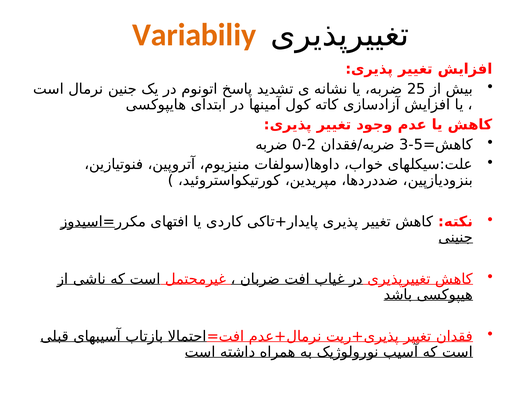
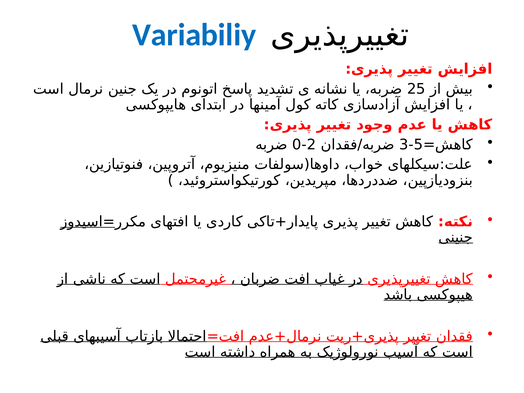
Variabiliy colour: orange -> blue
